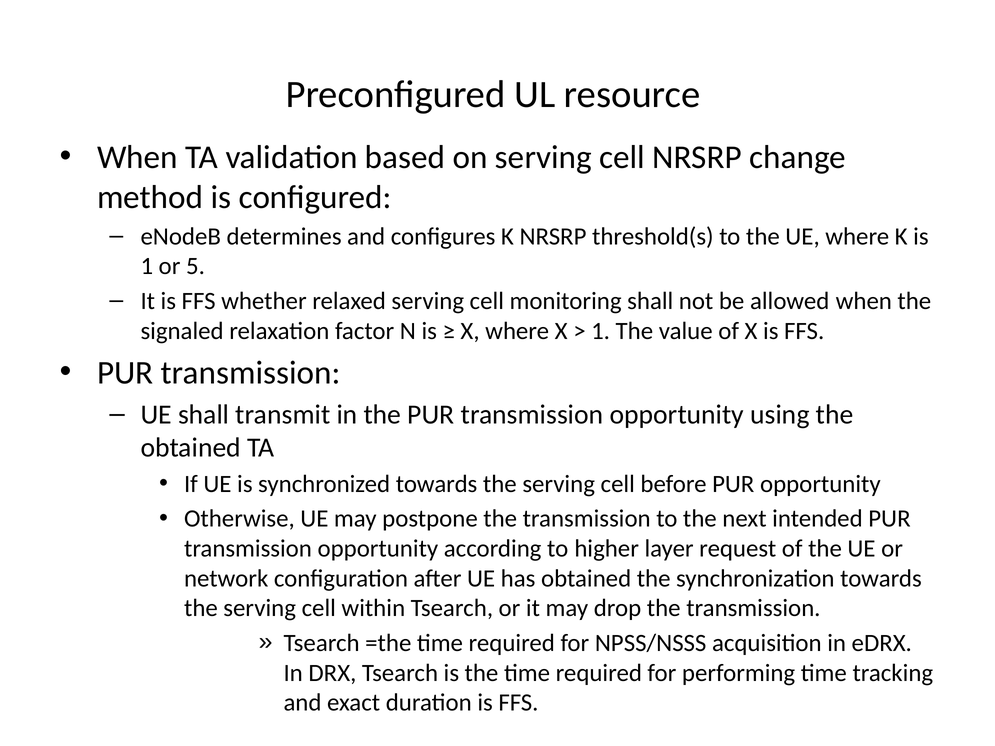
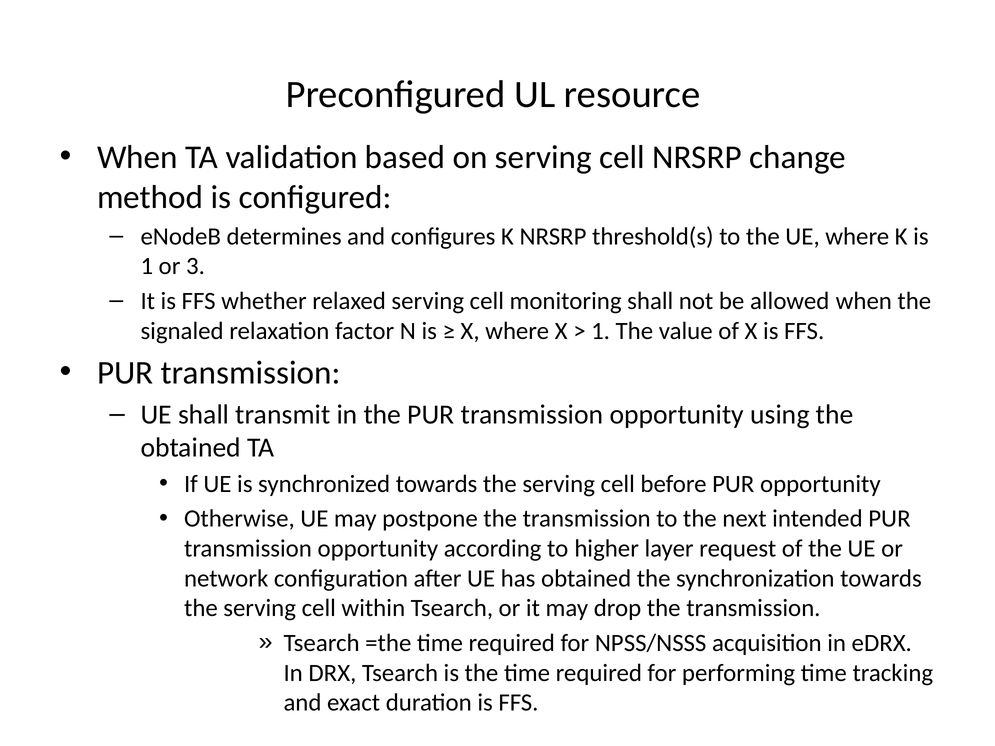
5: 5 -> 3
